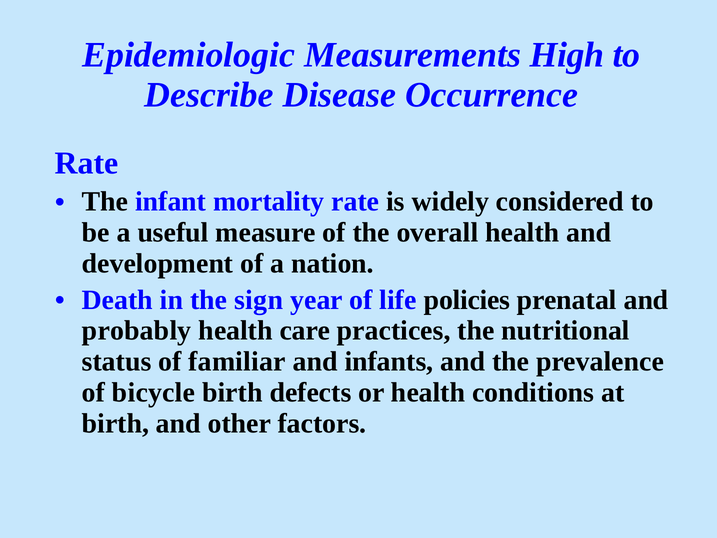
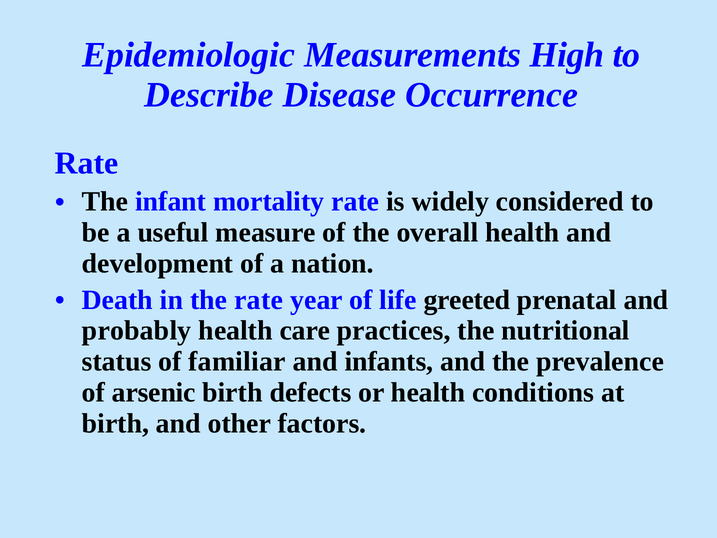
the sign: sign -> rate
policies: policies -> greeted
bicycle: bicycle -> arsenic
